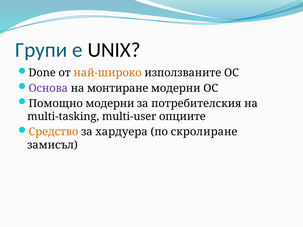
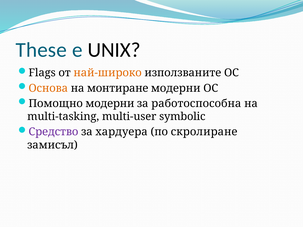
Групи: Групи -> These
Done: Done -> Flags
Основа colour: purple -> orange
потребителския: потребителския -> работоспособна
опциите: опциите -> symbolic
Средство colour: orange -> purple
